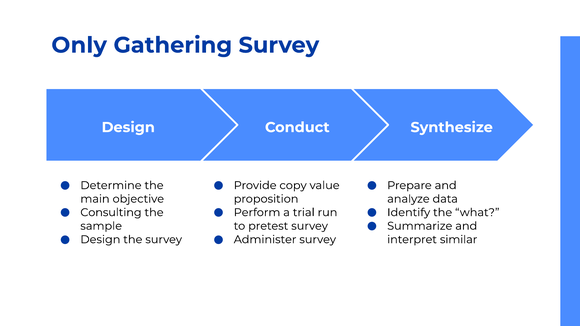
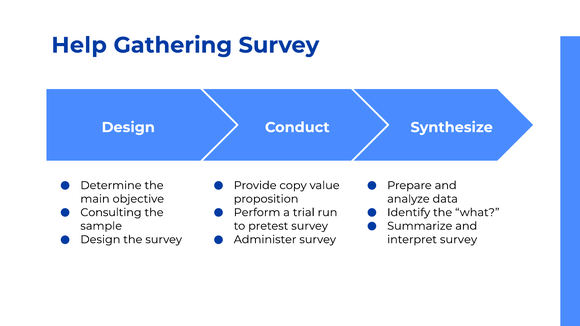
Only: Only -> Help
interpret similar: similar -> survey
